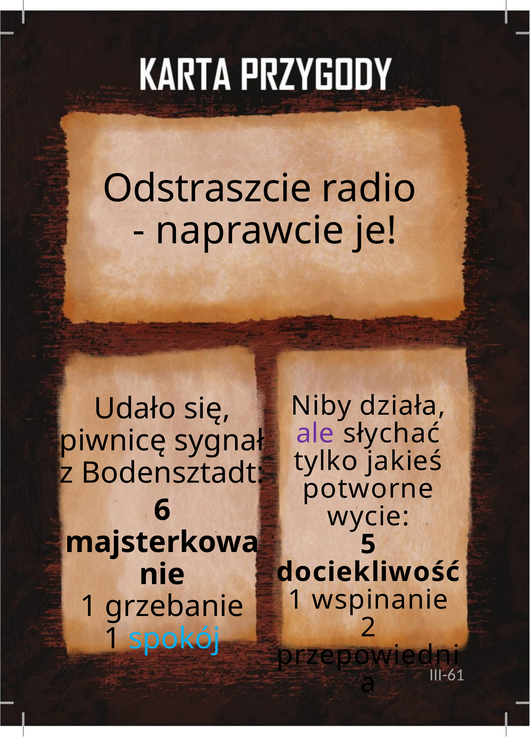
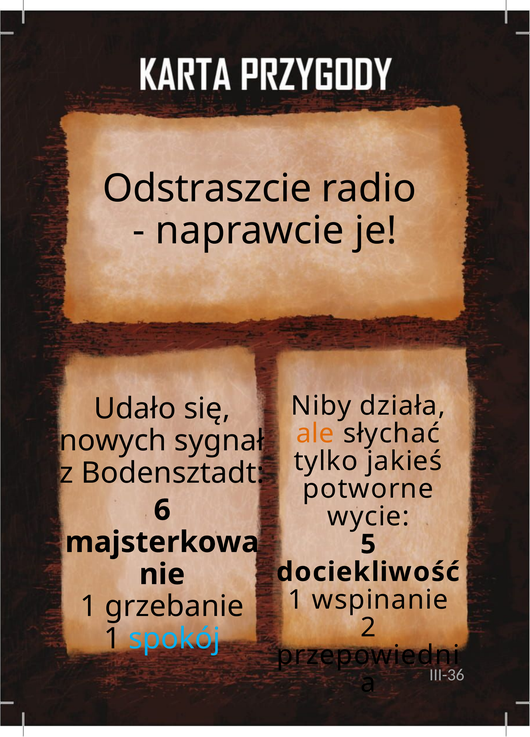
ale colour: purple -> orange
piwnicę: piwnicę -> nowych
III-61: III-61 -> III-36
